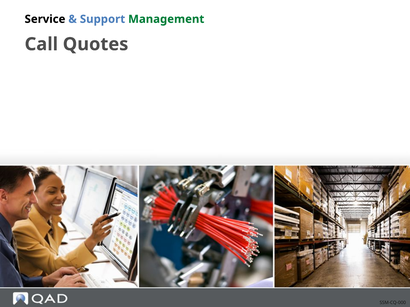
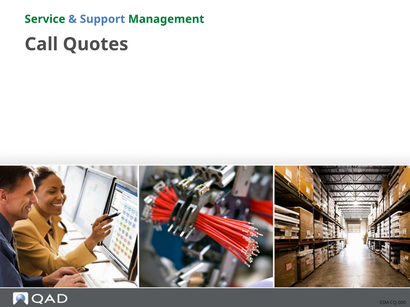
Service colour: black -> green
